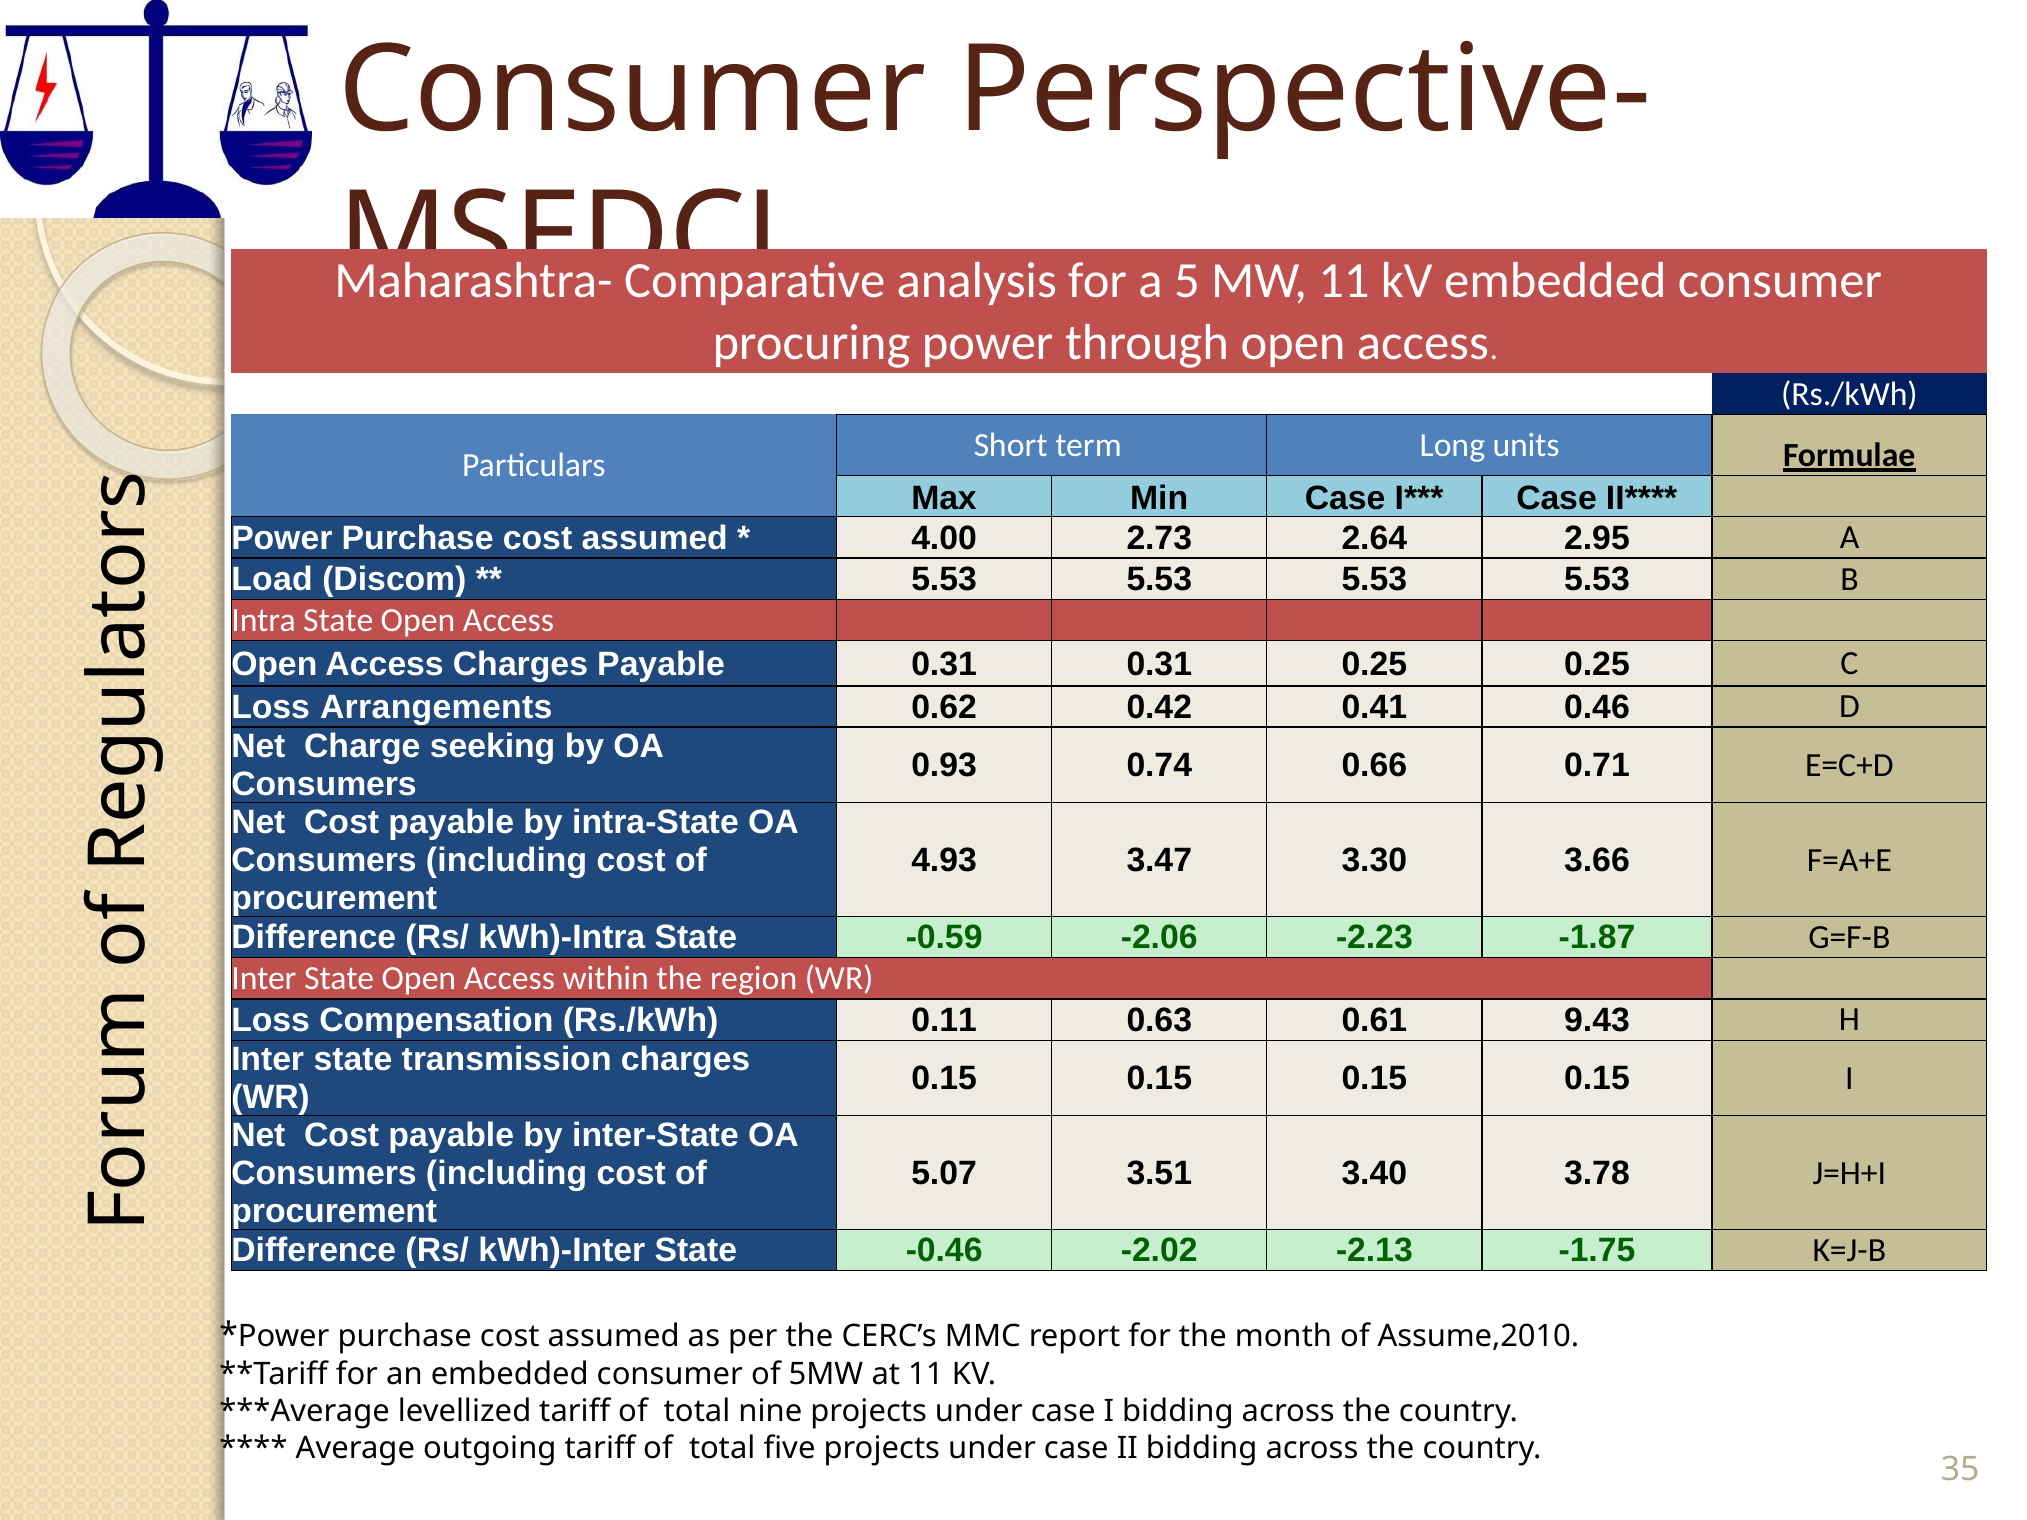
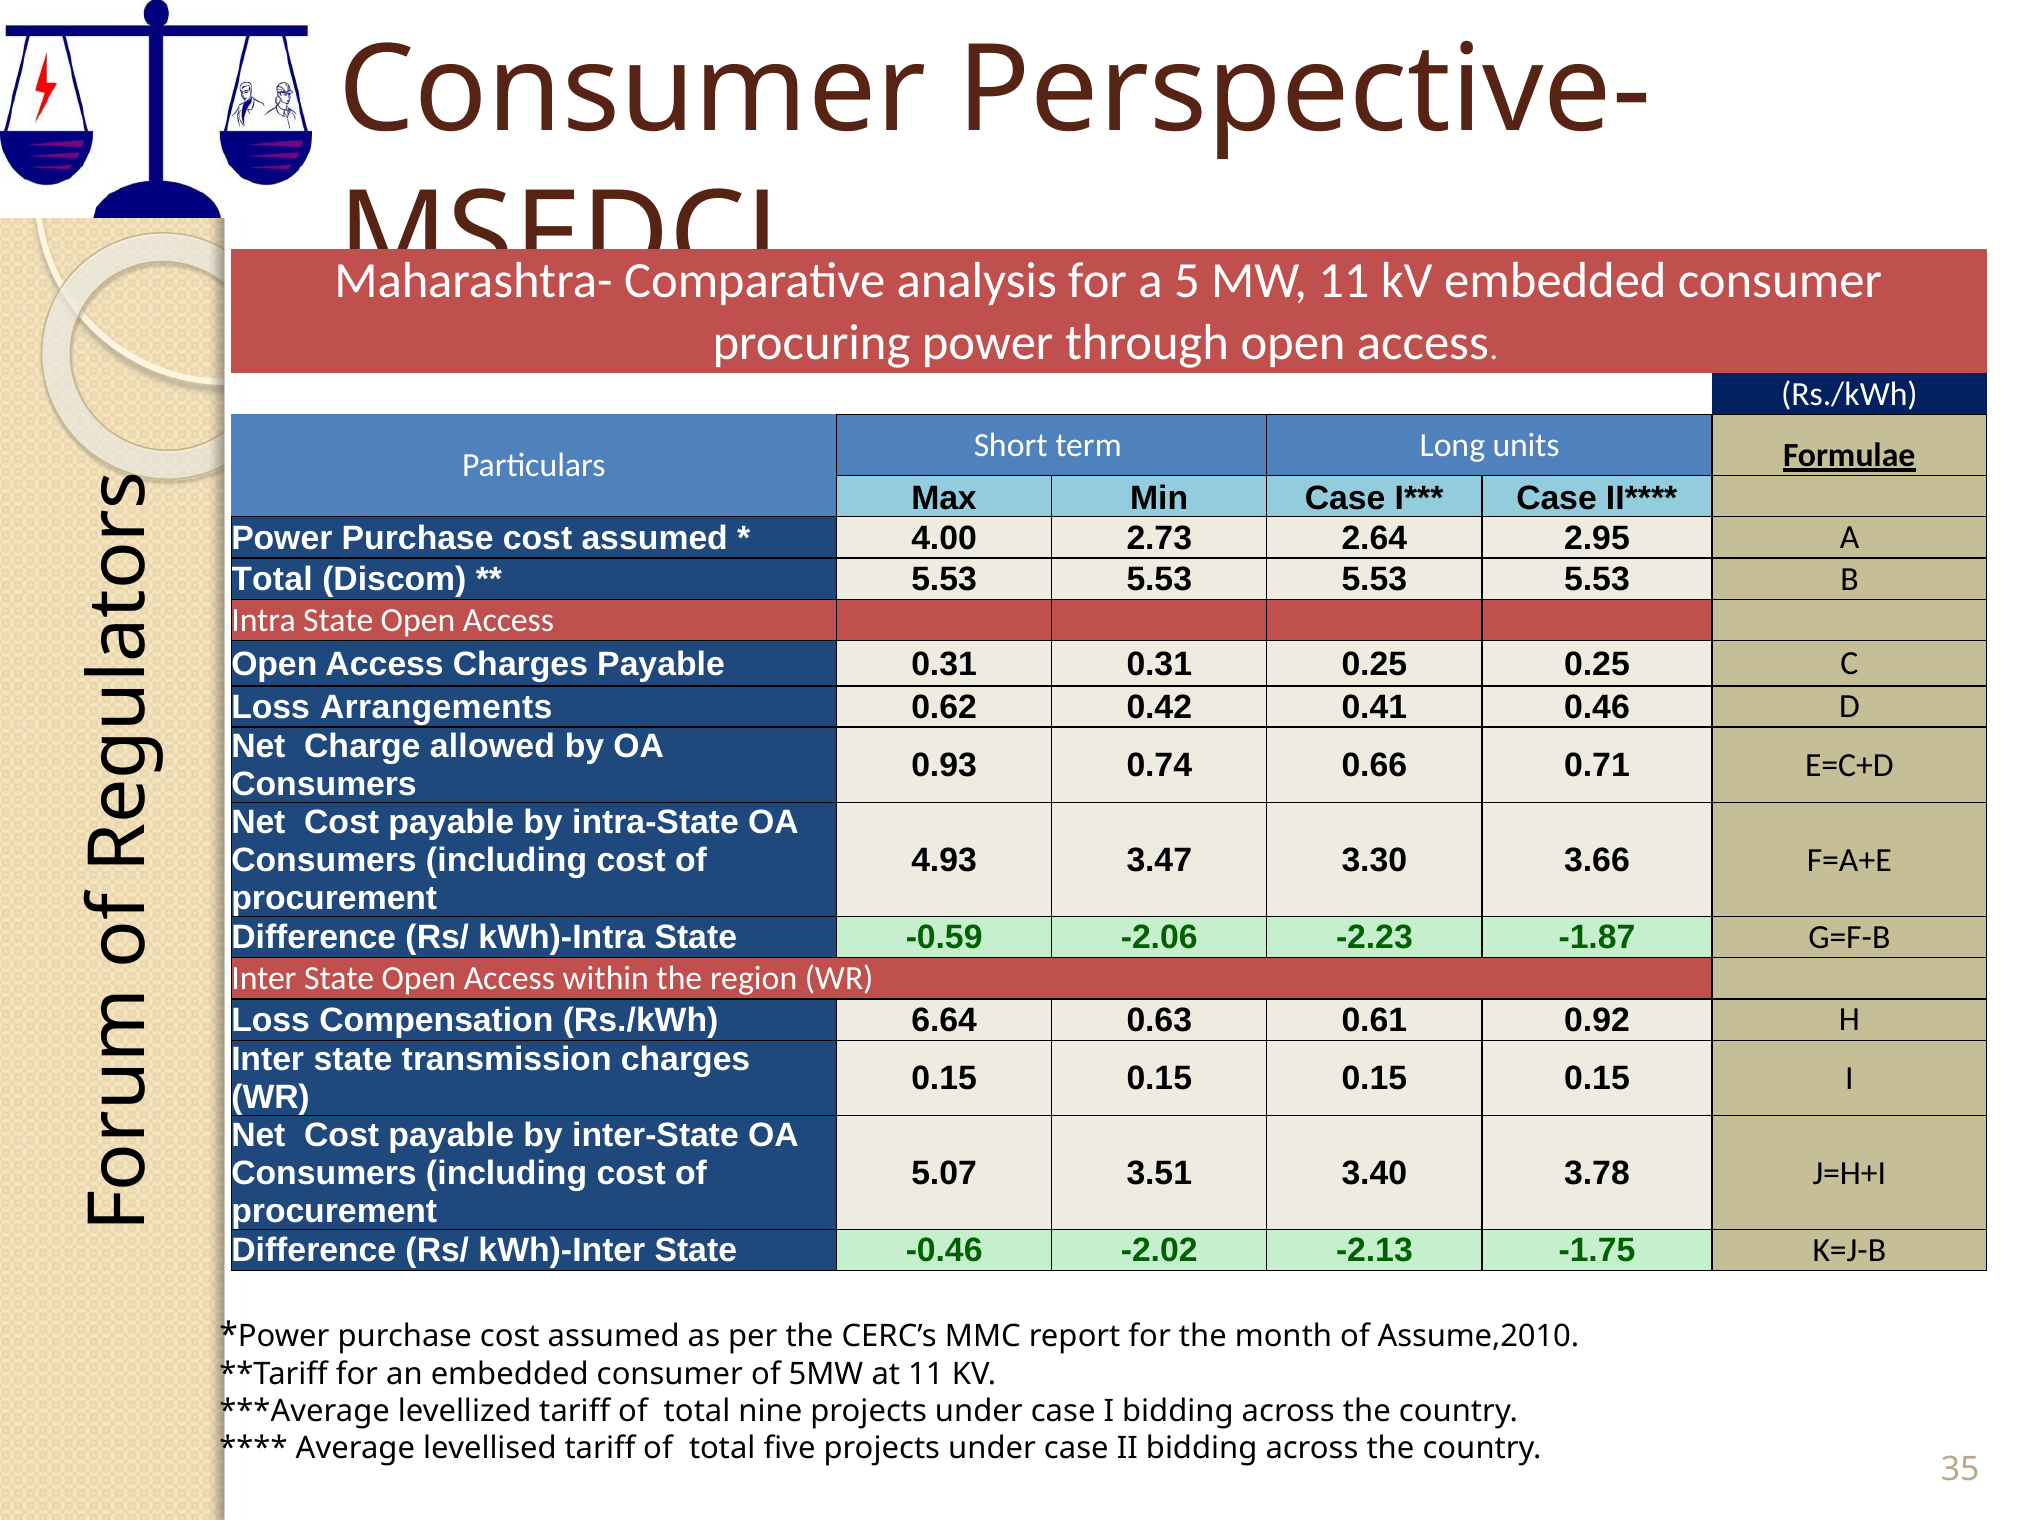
Load at (272, 579): Load -> Total
seeking: seeking -> allowed
0.11: 0.11 -> 6.64
9.43: 9.43 -> 0.92
outgoing: outgoing -> levellised
